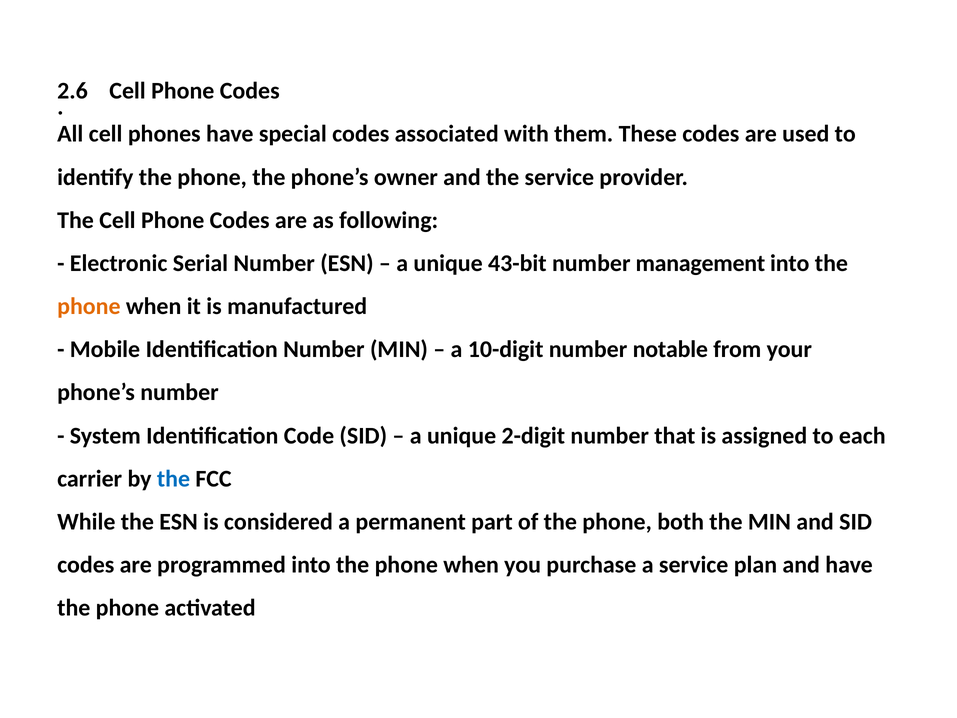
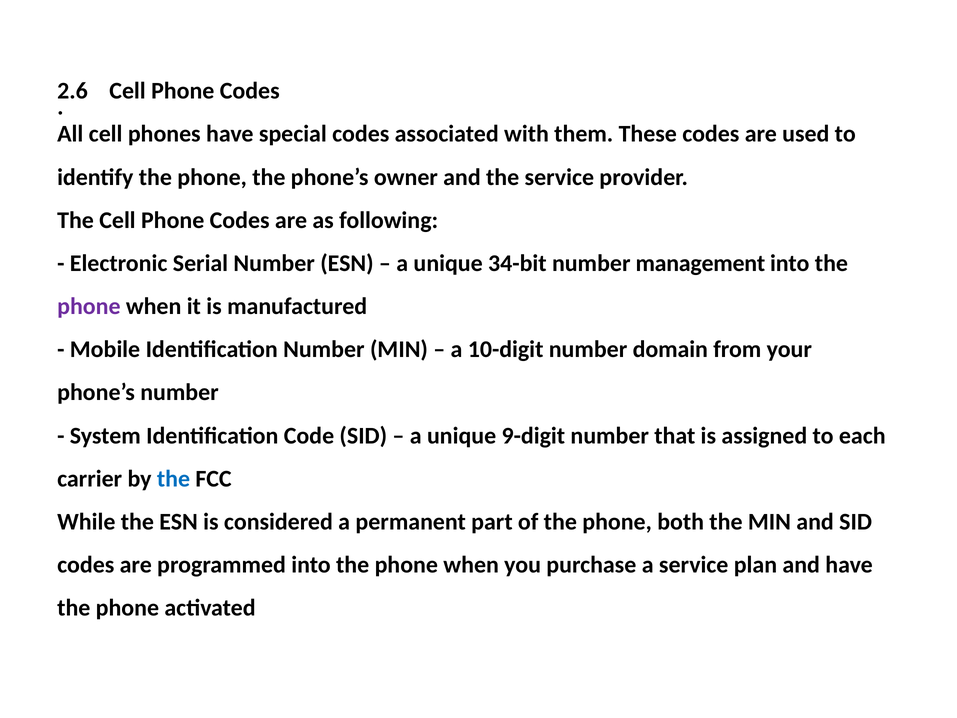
43-bit: 43-bit -> 34-bit
phone at (89, 306) colour: orange -> purple
notable: notable -> domain
2-digit: 2-digit -> 9-digit
